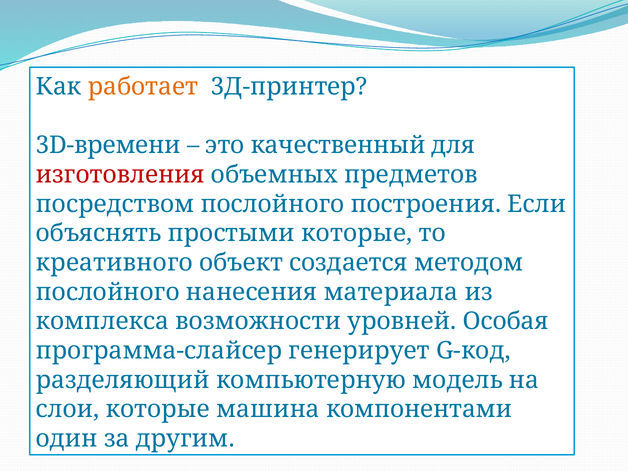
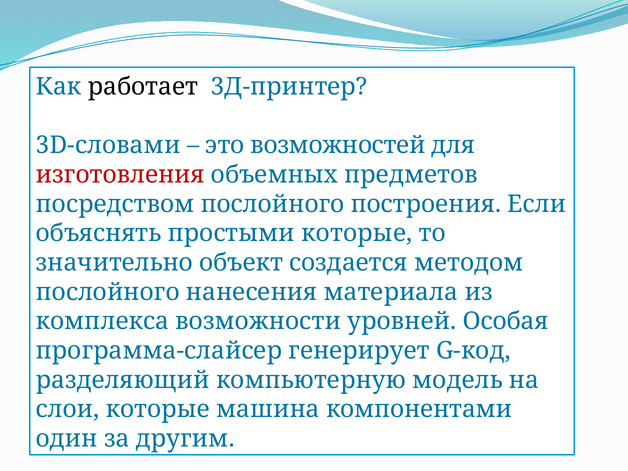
работает colour: orange -> black
3D-времени: 3D-времени -> 3D-словами
качественный: качественный -> возможностей
креативного: креативного -> значительно
